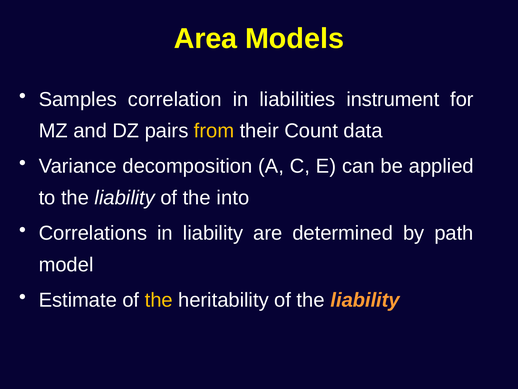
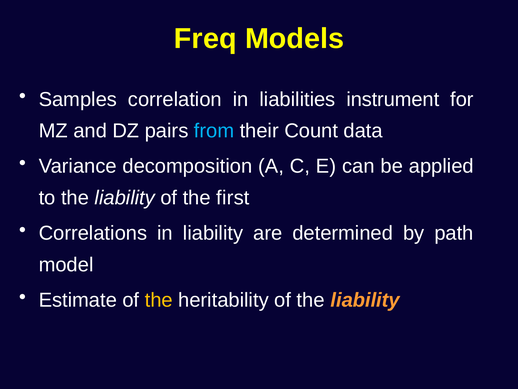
Area: Area -> Freq
from colour: yellow -> light blue
into: into -> first
